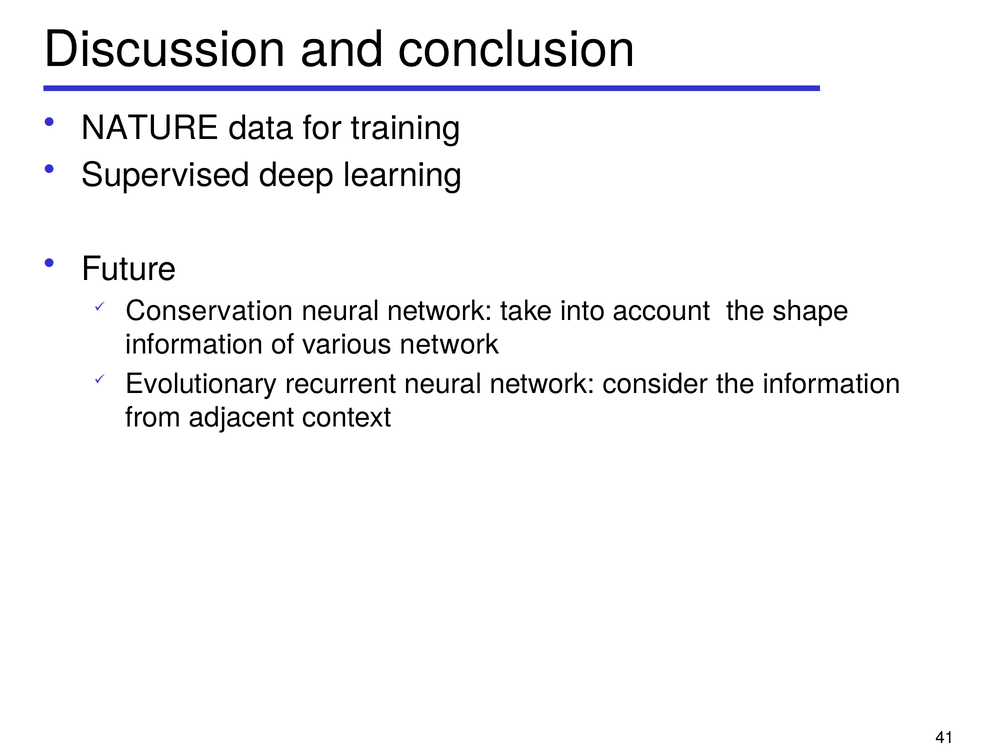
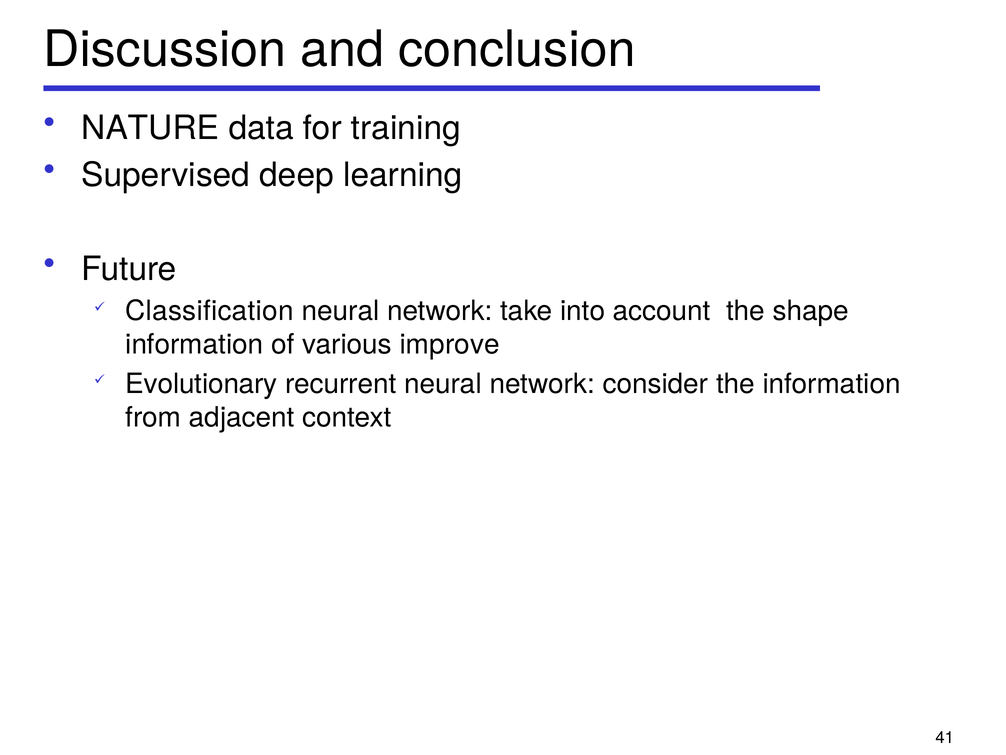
Conservation: Conservation -> Classification
various network: network -> improve
